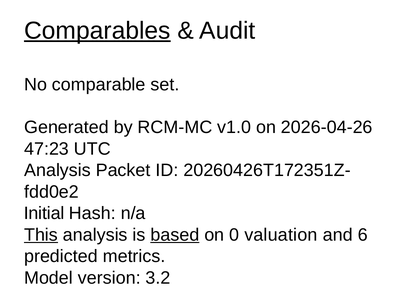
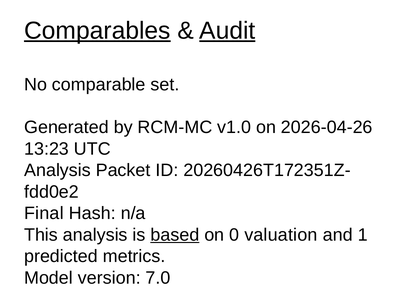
Audit underline: none -> present
47:23: 47:23 -> 13:23
Initial: Initial -> Final
This underline: present -> none
6: 6 -> 1
3.2: 3.2 -> 7.0
